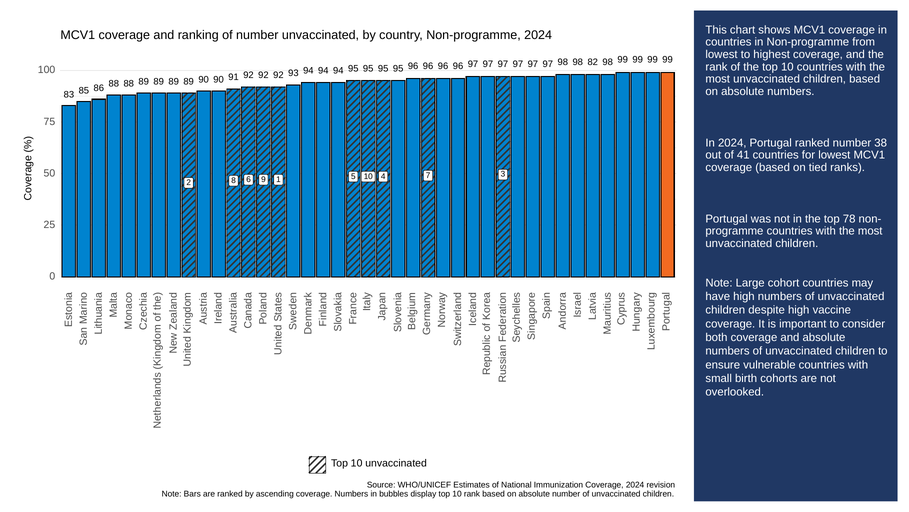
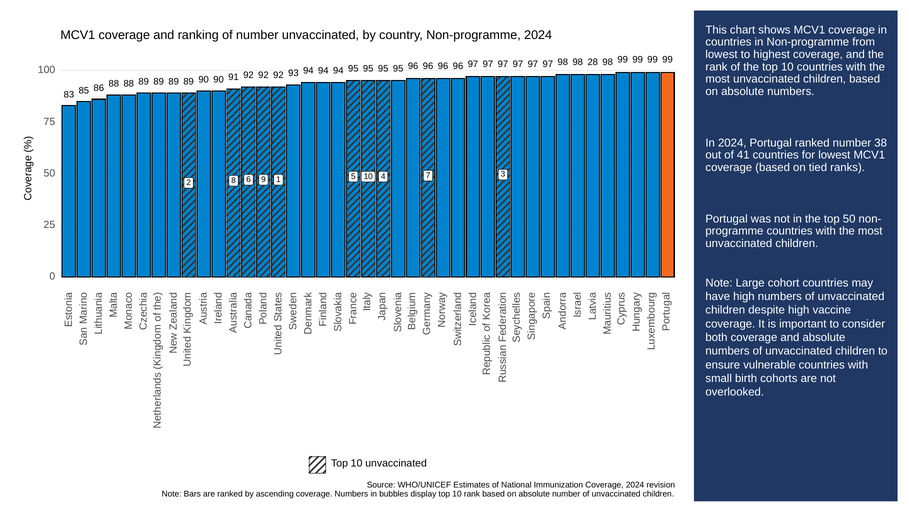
82: 82 -> 28
top 78: 78 -> 50
